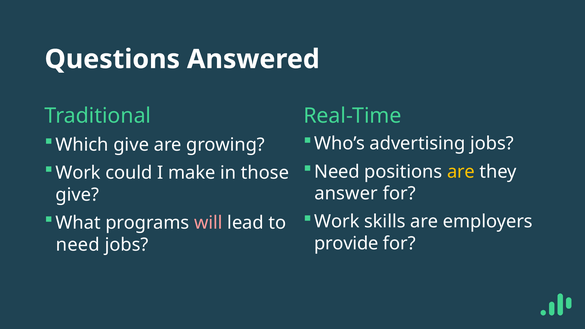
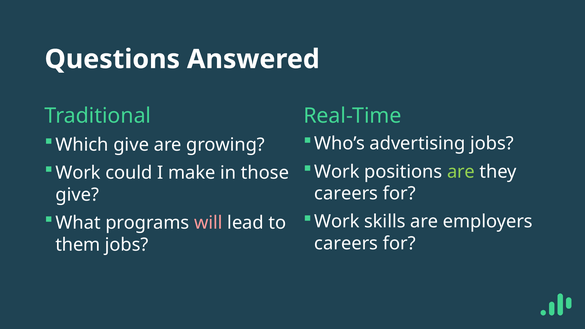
Need at (337, 172): Need -> Work
are at (461, 172) colour: yellow -> light green
answer at (346, 194): answer -> careers
provide at (346, 244): provide -> careers
need at (78, 245): need -> them
